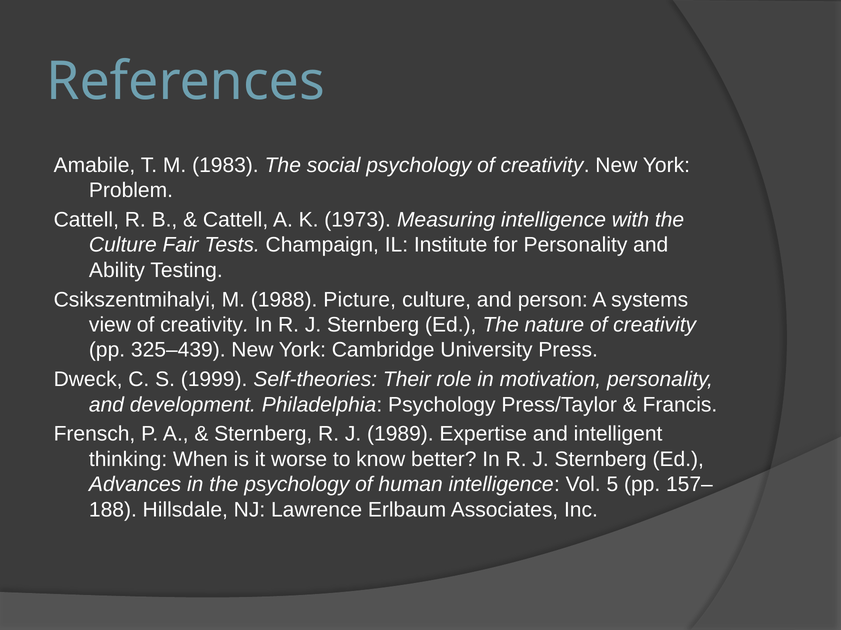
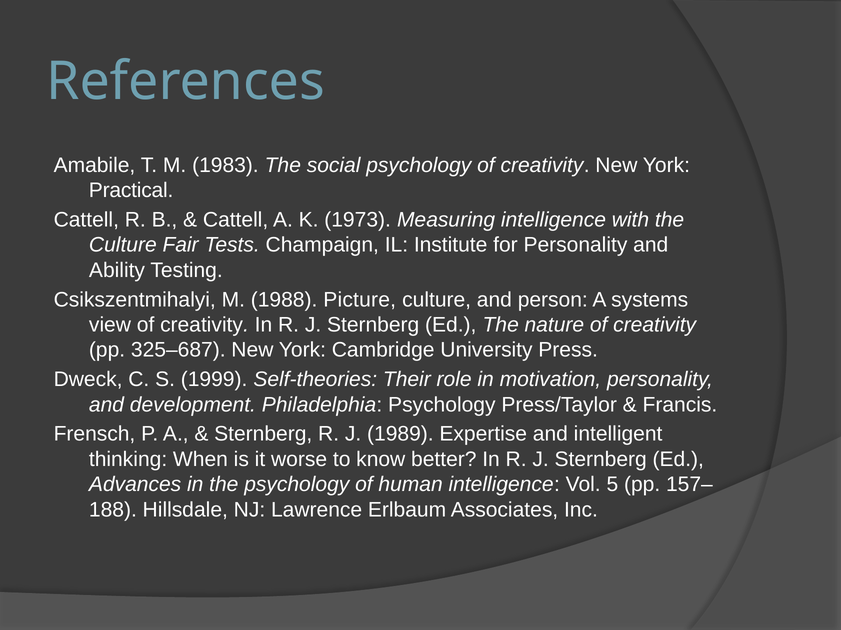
Problem: Problem -> Practical
325–439: 325–439 -> 325–687
